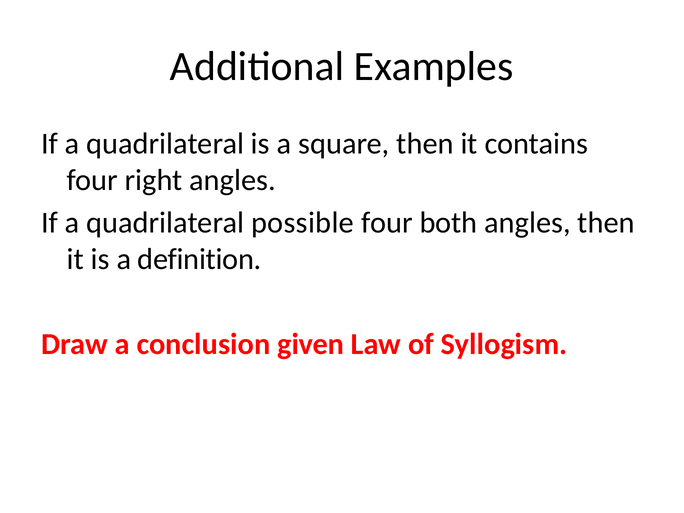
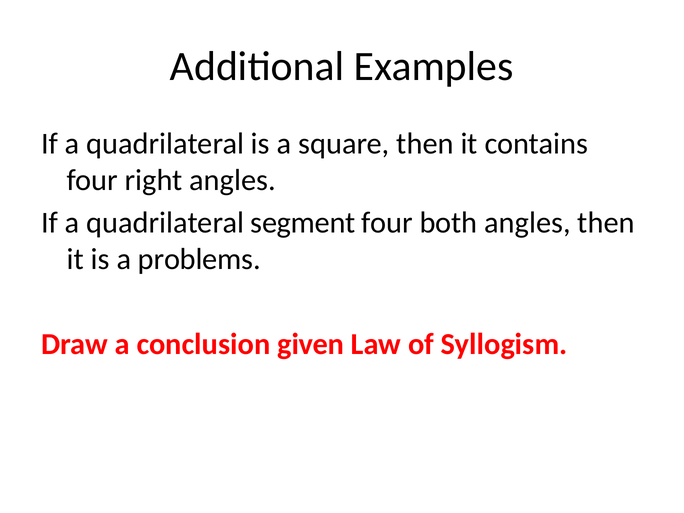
possible: possible -> segment
definition: definition -> problems
